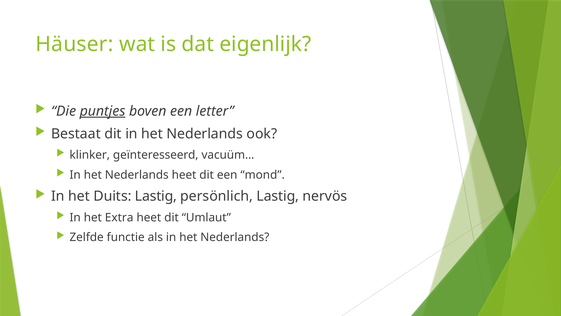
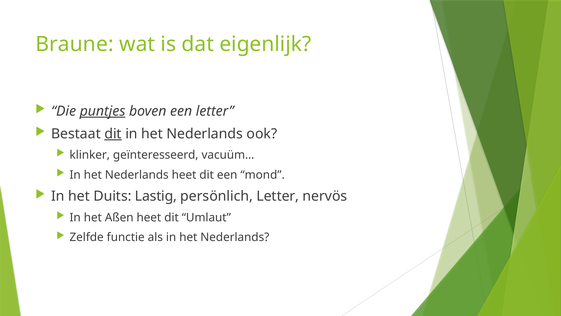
Häuser: Häuser -> Braune
dit at (113, 134) underline: none -> present
persönlich Lastig: Lastig -> Letter
Extra: Extra -> Aßen
